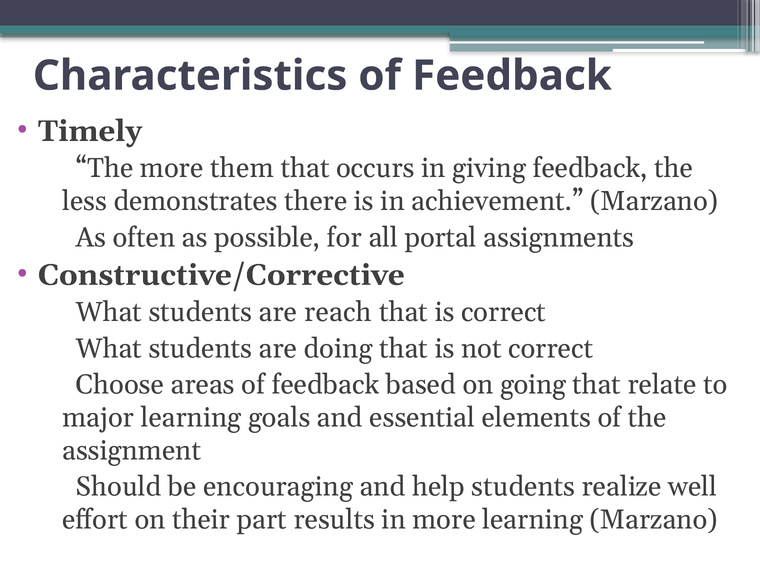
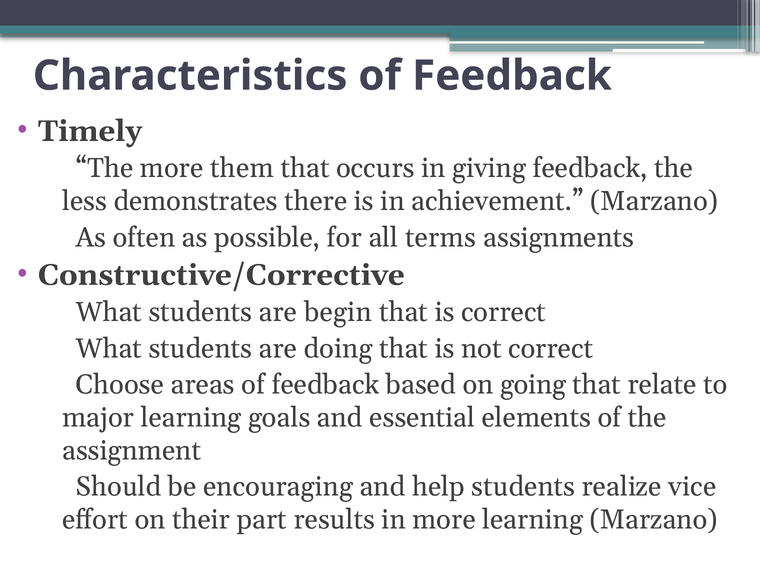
portal: portal -> terms
reach: reach -> begin
well: well -> vice
